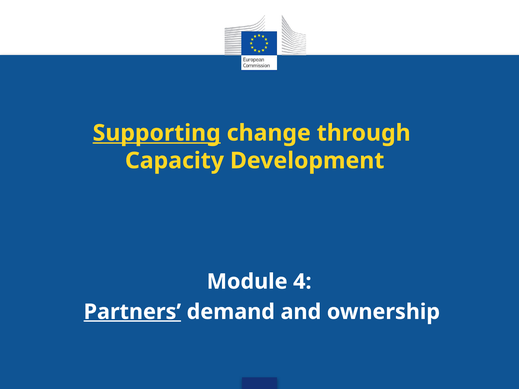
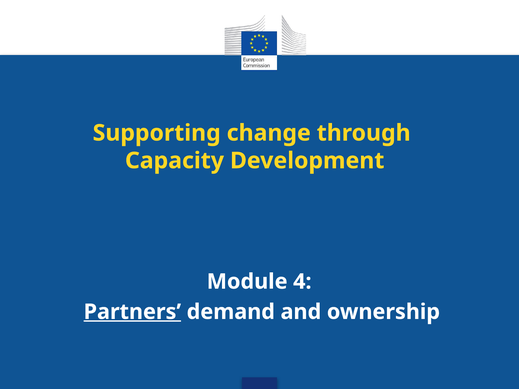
Supporting underline: present -> none
